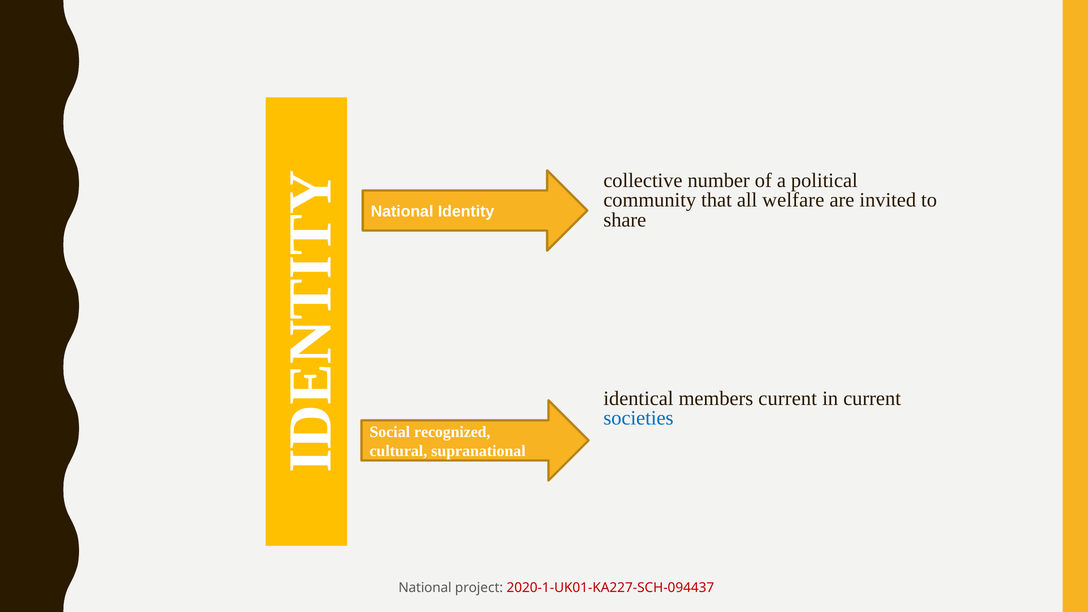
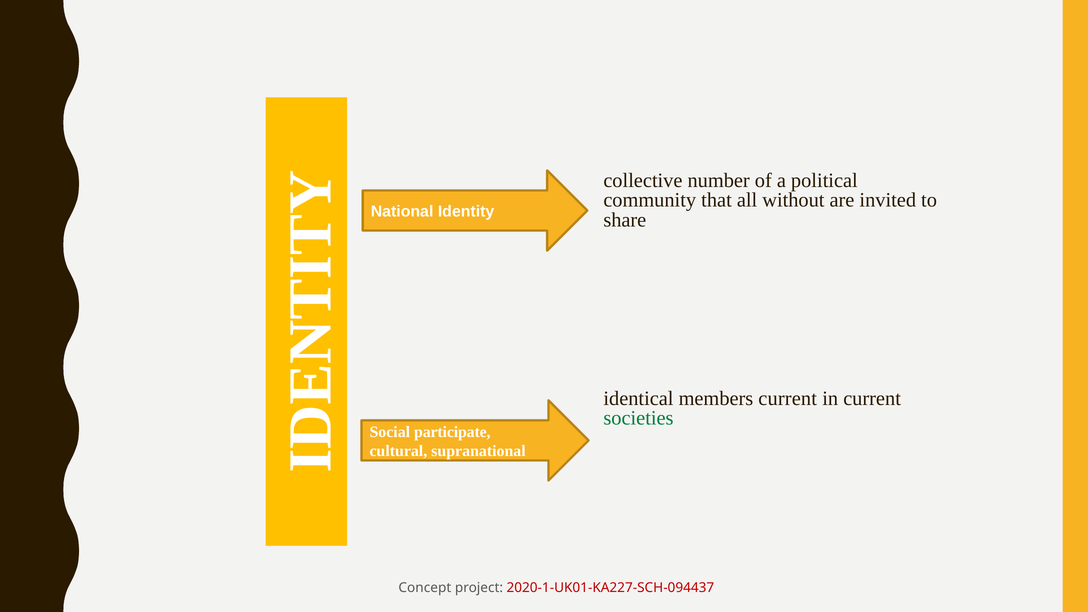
welfare: welfare -> without
societies colour: blue -> green
recognized: recognized -> participate
National at (425, 588): National -> Concept
